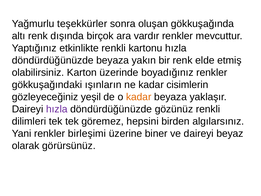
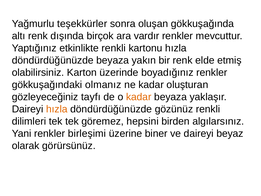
ışınların: ışınların -> olmanız
cisimlerin: cisimlerin -> oluşturan
yeşil: yeşil -> tayfı
hızla at (57, 109) colour: purple -> orange
